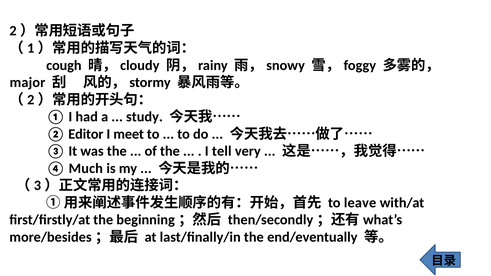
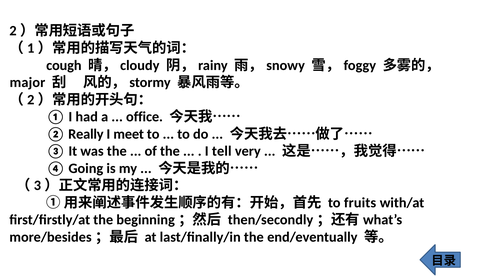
study: study -> office
Editor: Editor -> Really
Much: Much -> Going
leave: leave -> fruits
